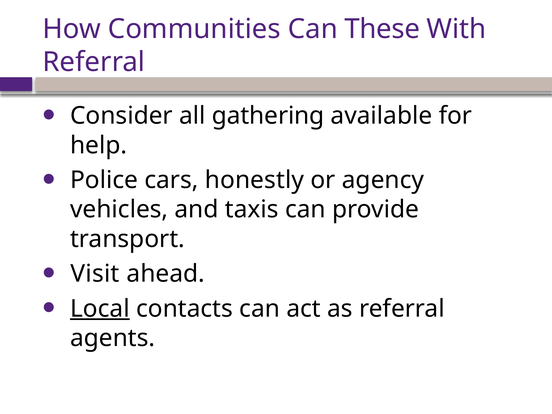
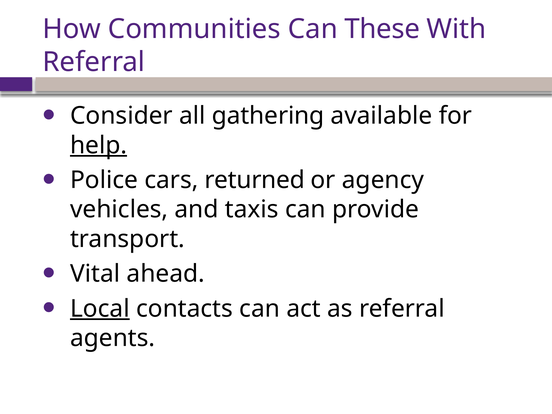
help underline: none -> present
honestly: honestly -> returned
Visit: Visit -> Vital
